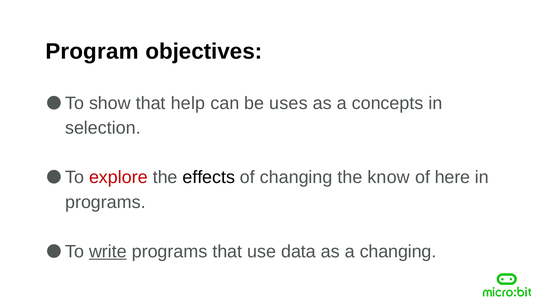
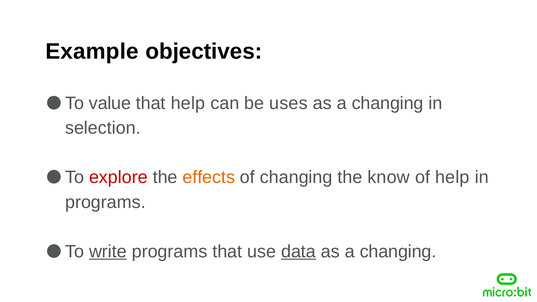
Program: Program -> Example
show: show -> value
concepts at (388, 103): concepts -> changing
effects colour: black -> orange
of here: here -> help
data underline: none -> present
